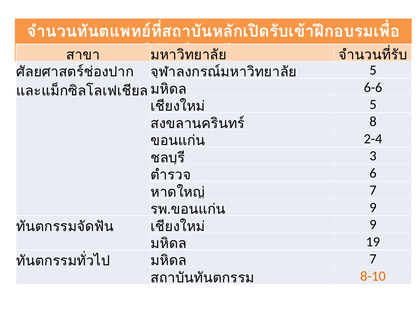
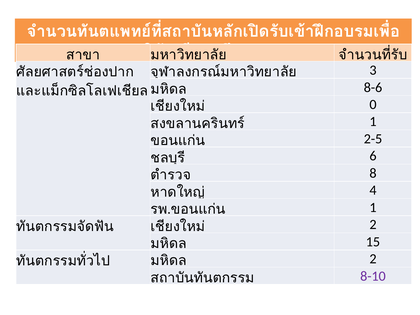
5 at (373, 70): 5 -> 3
6-6: 6-6 -> 8-6
5 at (373, 105): 5 -> 0
8 at (373, 122): 8 -> 1
2-4: 2-4 -> 2-5
3: 3 -> 6
6: 6 -> 8
7 at (373, 190): 7 -> 4
9 at (373, 208): 9 -> 1
9 at (373, 225): 9 -> 2
19: 19 -> 15
7 at (373, 259): 7 -> 2
8-10 colour: orange -> purple
